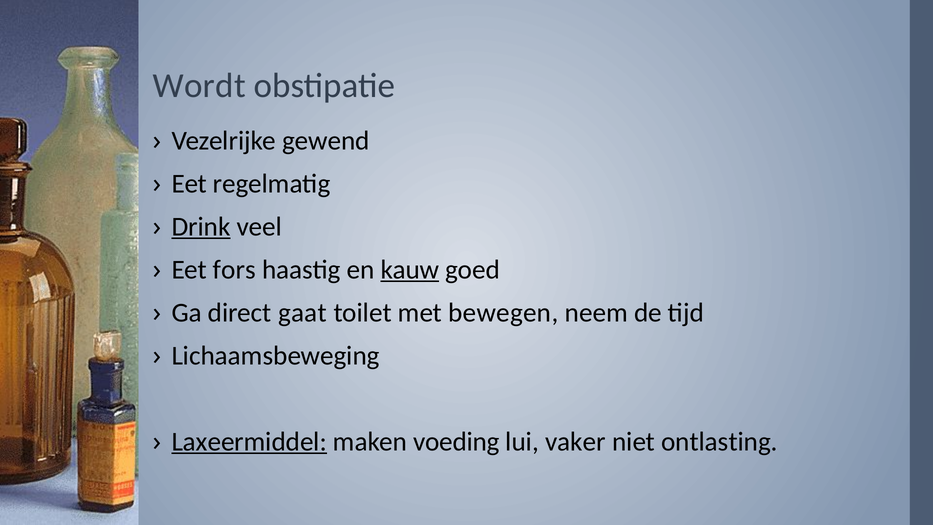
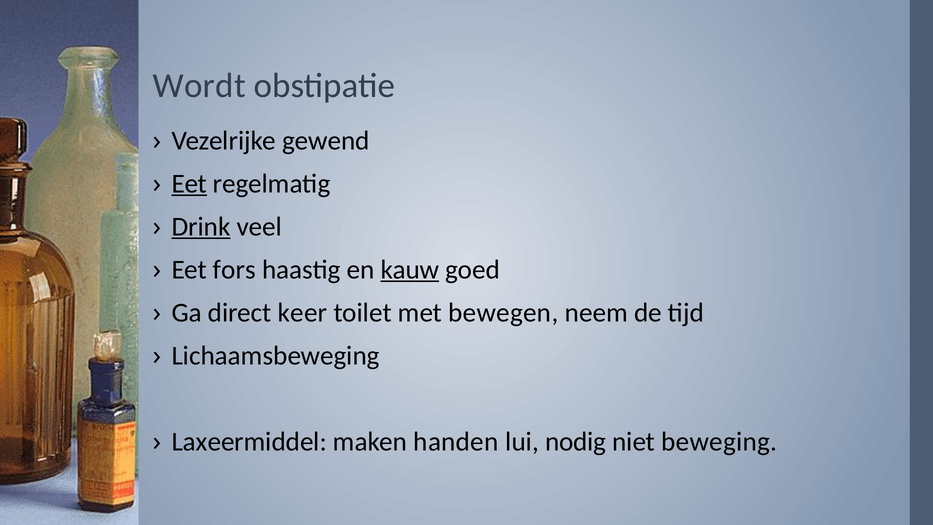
Eet at (189, 184) underline: none -> present
gaat: gaat -> keer
Laxeermiddel underline: present -> none
voeding: voeding -> handen
vaker: vaker -> nodig
ontlasting: ontlasting -> beweging
